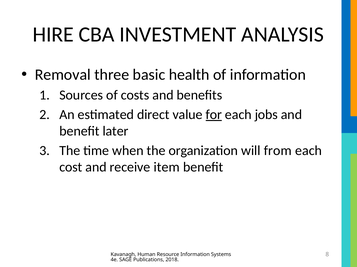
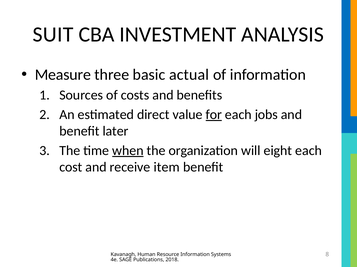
HIRE: HIRE -> SUIT
Removal: Removal -> Measure
health: health -> actual
when underline: none -> present
from: from -> eight
